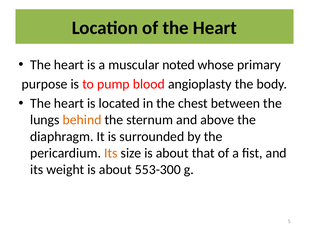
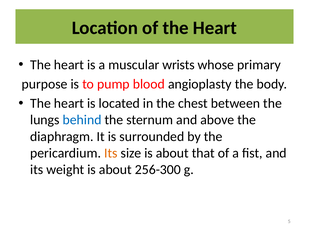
noted: noted -> wrists
behind colour: orange -> blue
553-300: 553-300 -> 256-300
